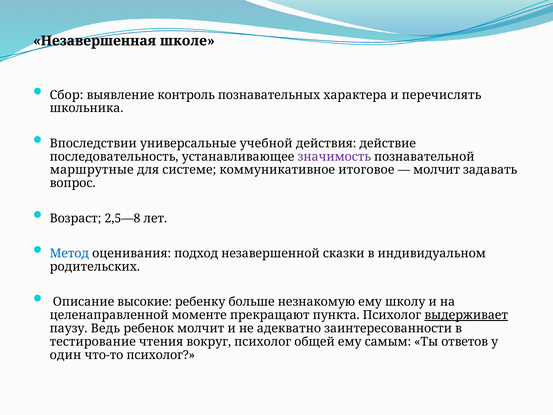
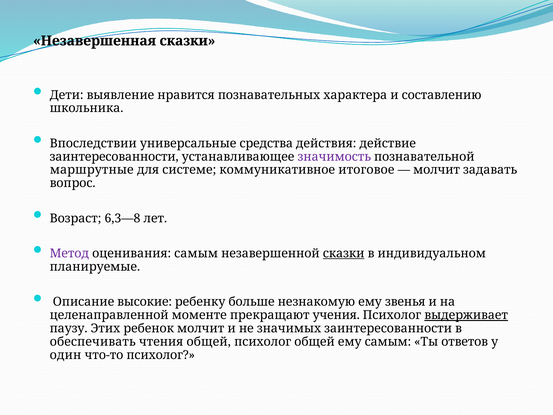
Незавершенная школе: школе -> сказки
Сбор: Сбор -> Дети
контроль: контроль -> нравится
перечислять: перечислять -> составлению
учебной: учебной -> средства
последовательность at (114, 157): последовательность -> заинтересованности
2,5—8: 2,5—8 -> 6,3—8
Метод colour: blue -> purple
оценивания подход: подход -> самым
сказки at (344, 253) underline: none -> present
родительских: родительских -> планируемые
школу: школу -> звенья
пункта: пункта -> учения
Ведь: Ведь -> Этих
адекватно: адекватно -> значимых
тестирование: тестирование -> обеспечивать
чтения вокруг: вокруг -> общей
